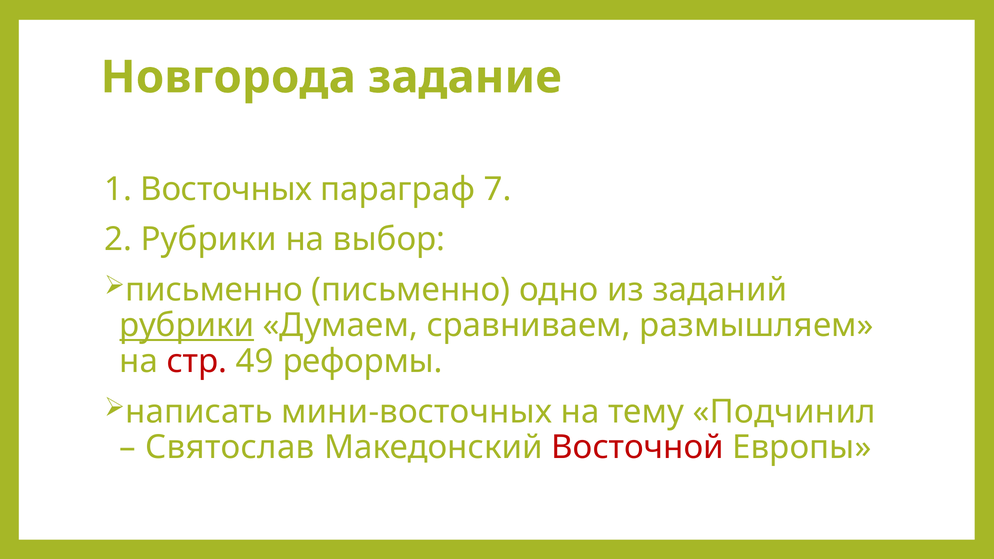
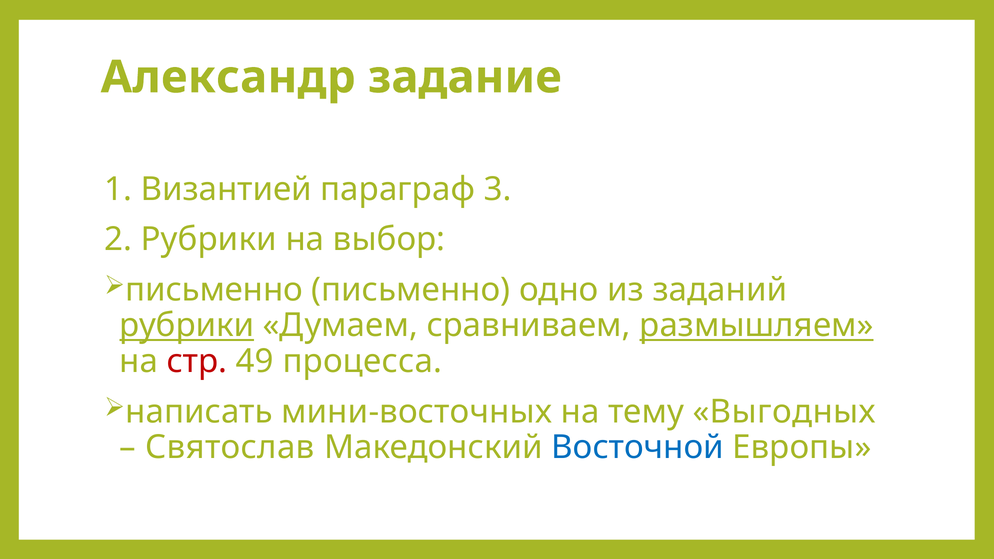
Новгорода: Новгорода -> Александр
Восточных: Восточных -> Византией
7: 7 -> 3
размышляем underline: none -> present
реформы: реформы -> процесса
Подчинил: Подчинил -> Выгодных
Восточной colour: red -> blue
